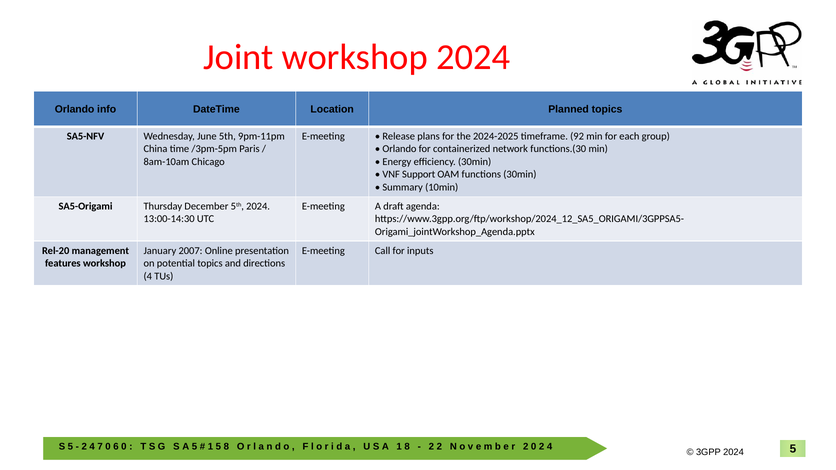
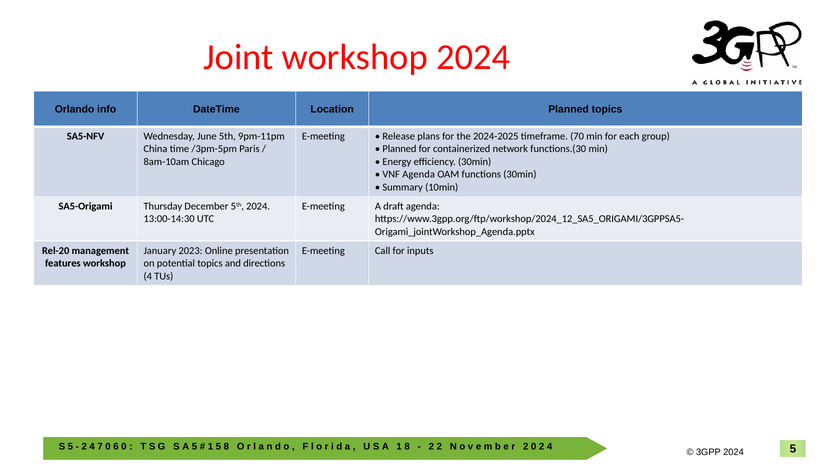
92: 92 -> 70
Orlando at (399, 149): Orlando -> Planned
VNF Support: Support -> Agenda
2007: 2007 -> 2023
